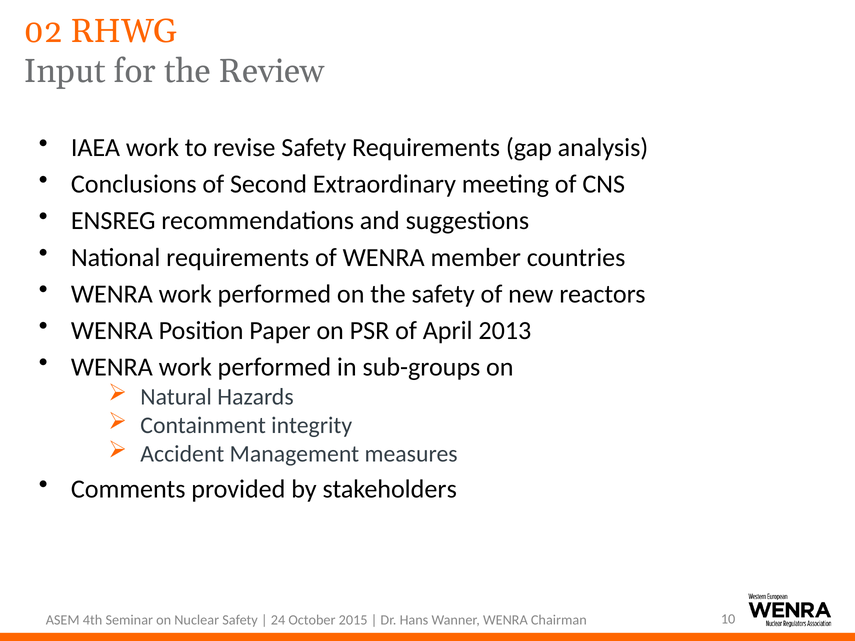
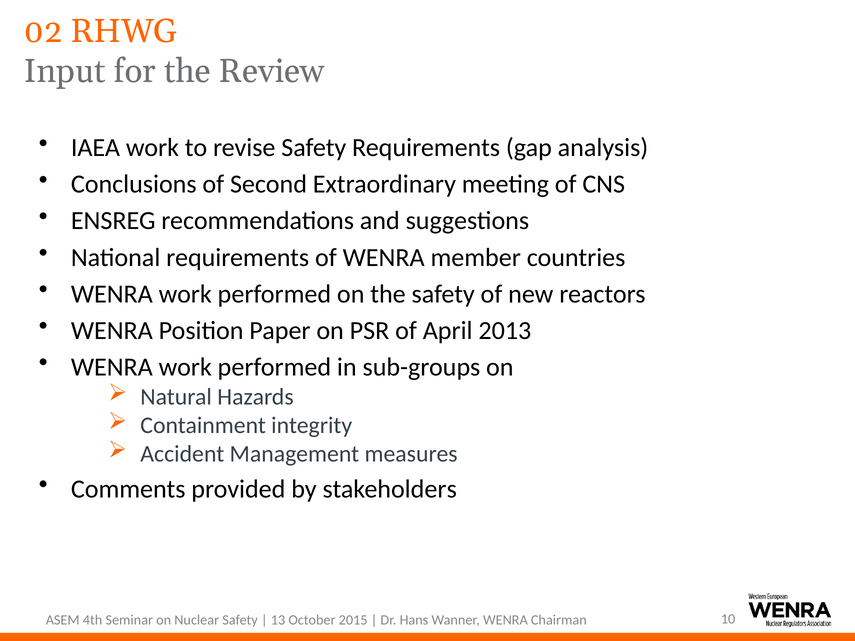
24: 24 -> 13
